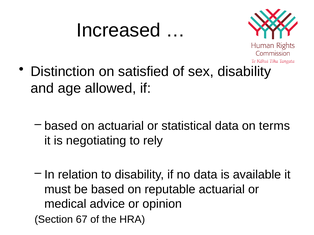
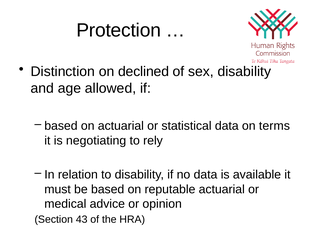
Increased: Increased -> Protection
satisfied: satisfied -> declined
67: 67 -> 43
